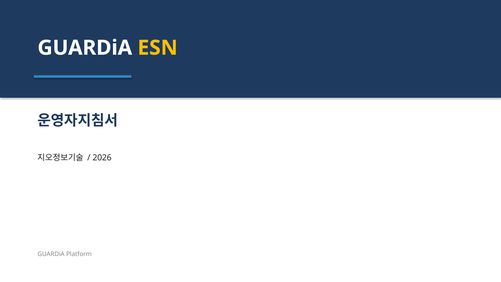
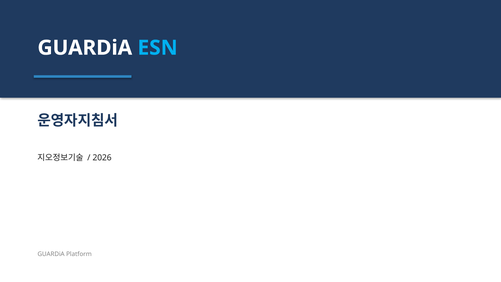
ESN colour: yellow -> light blue
